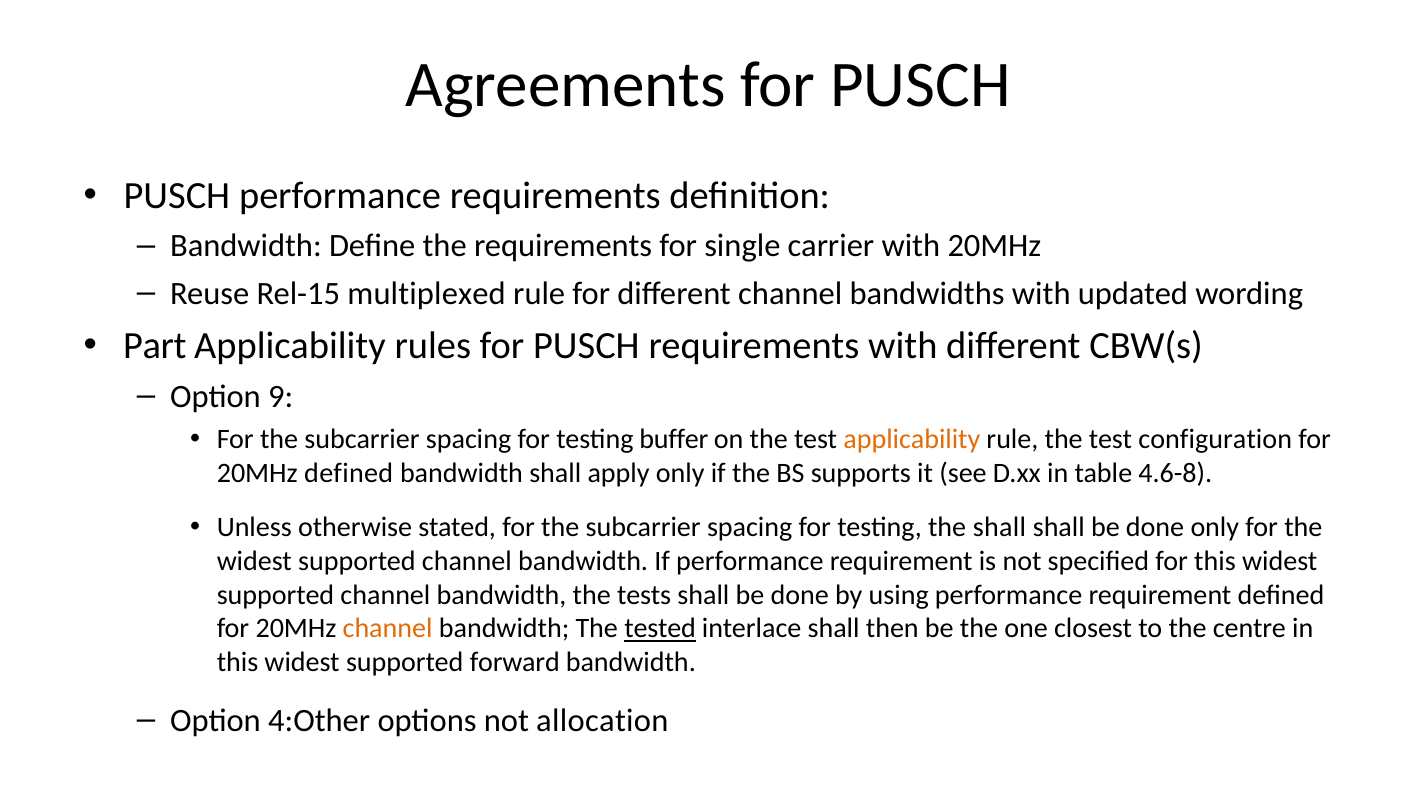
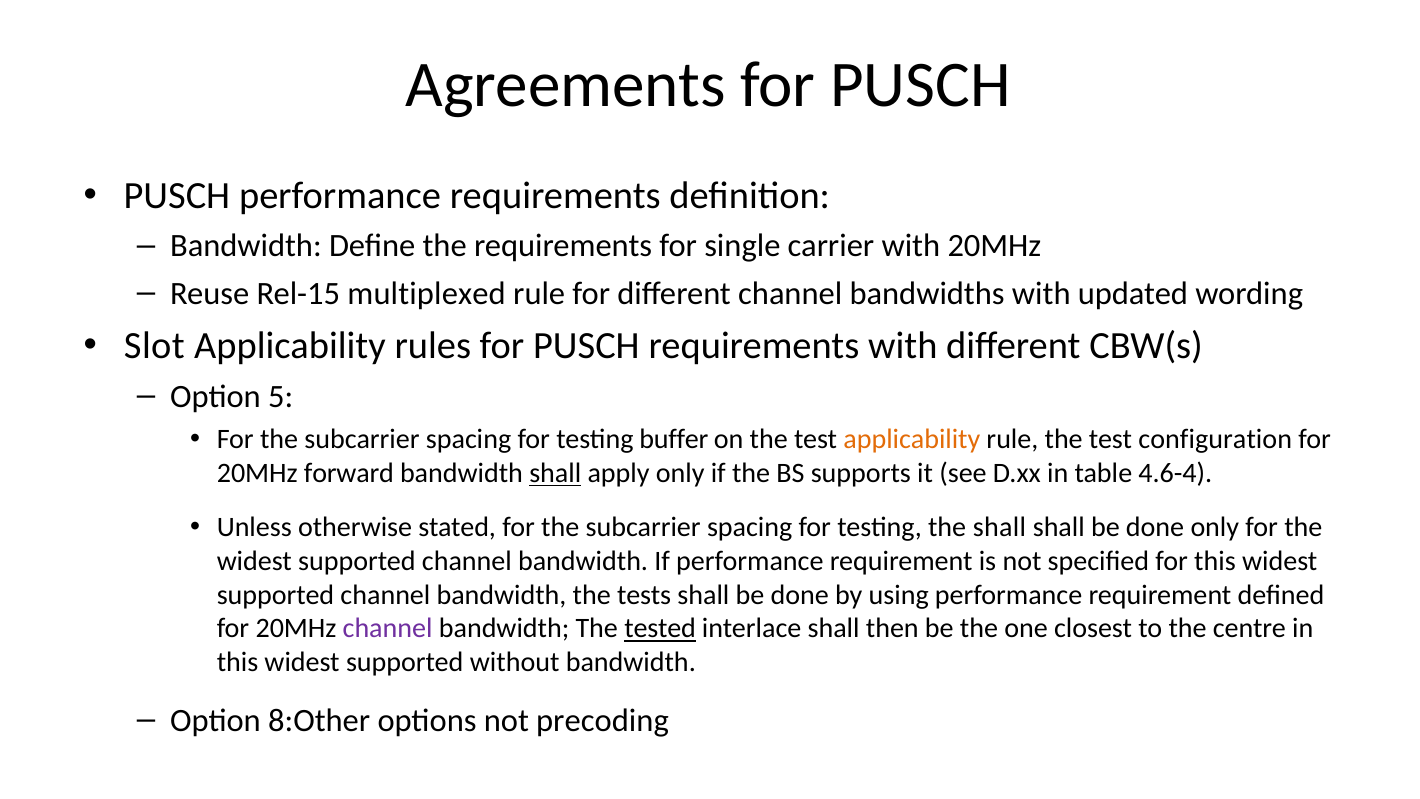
Part: Part -> Slot
9: 9 -> 5
20MHz defined: defined -> forward
shall at (555, 473) underline: none -> present
4.6-8: 4.6-8 -> 4.6-4
channel at (388, 628) colour: orange -> purple
forward: forward -> without
4:Other: 4:Other -> 8:Other
allocation: allocation -> precoding
